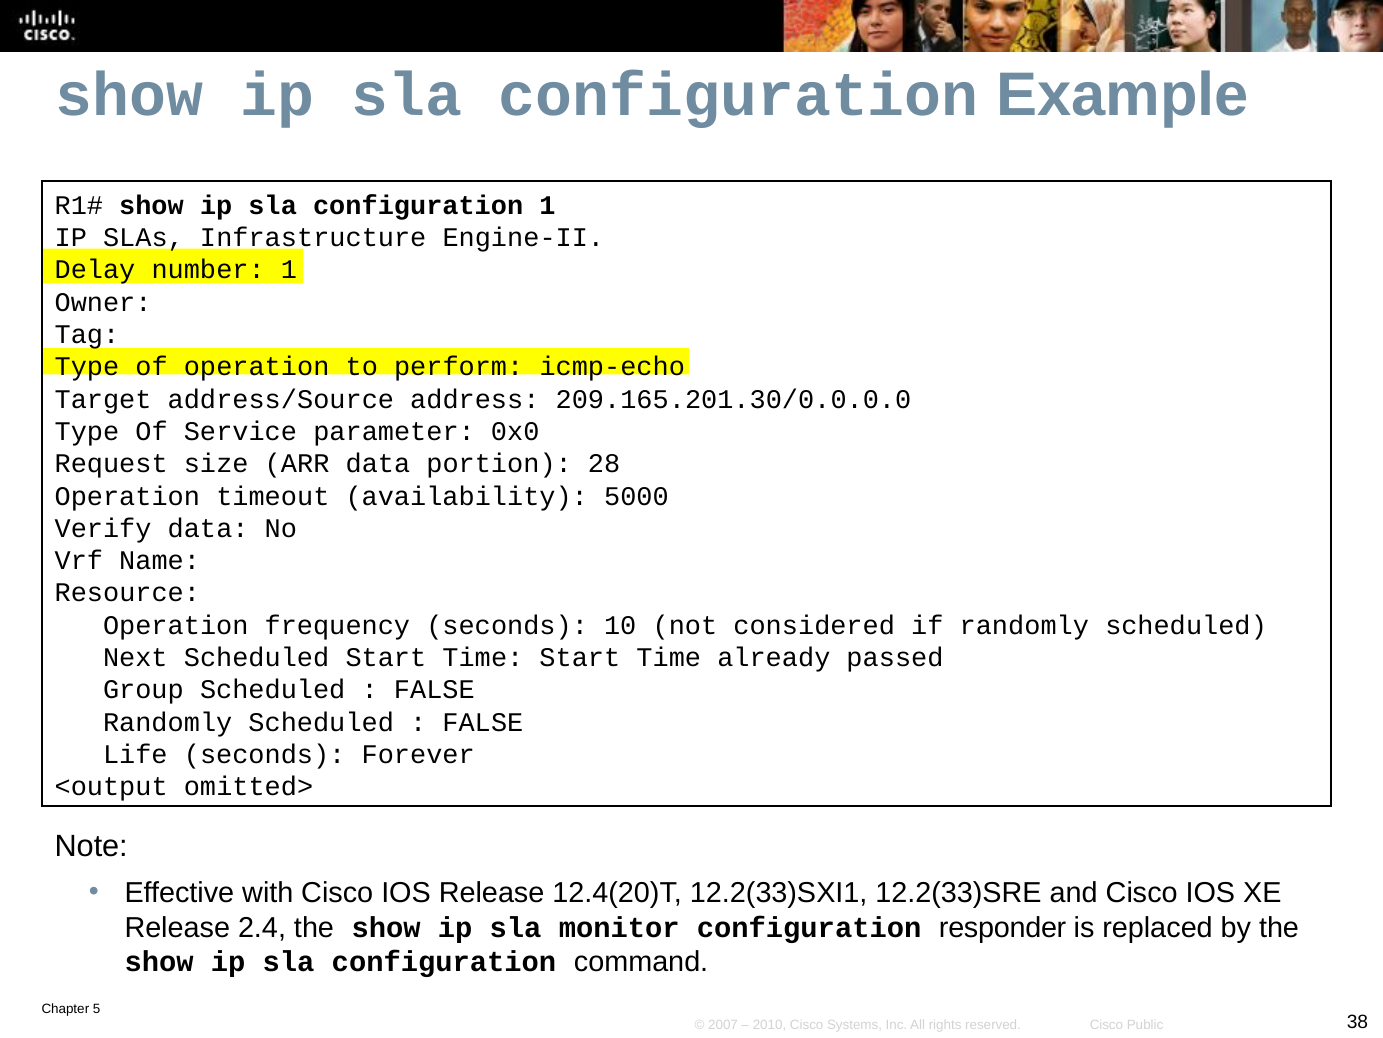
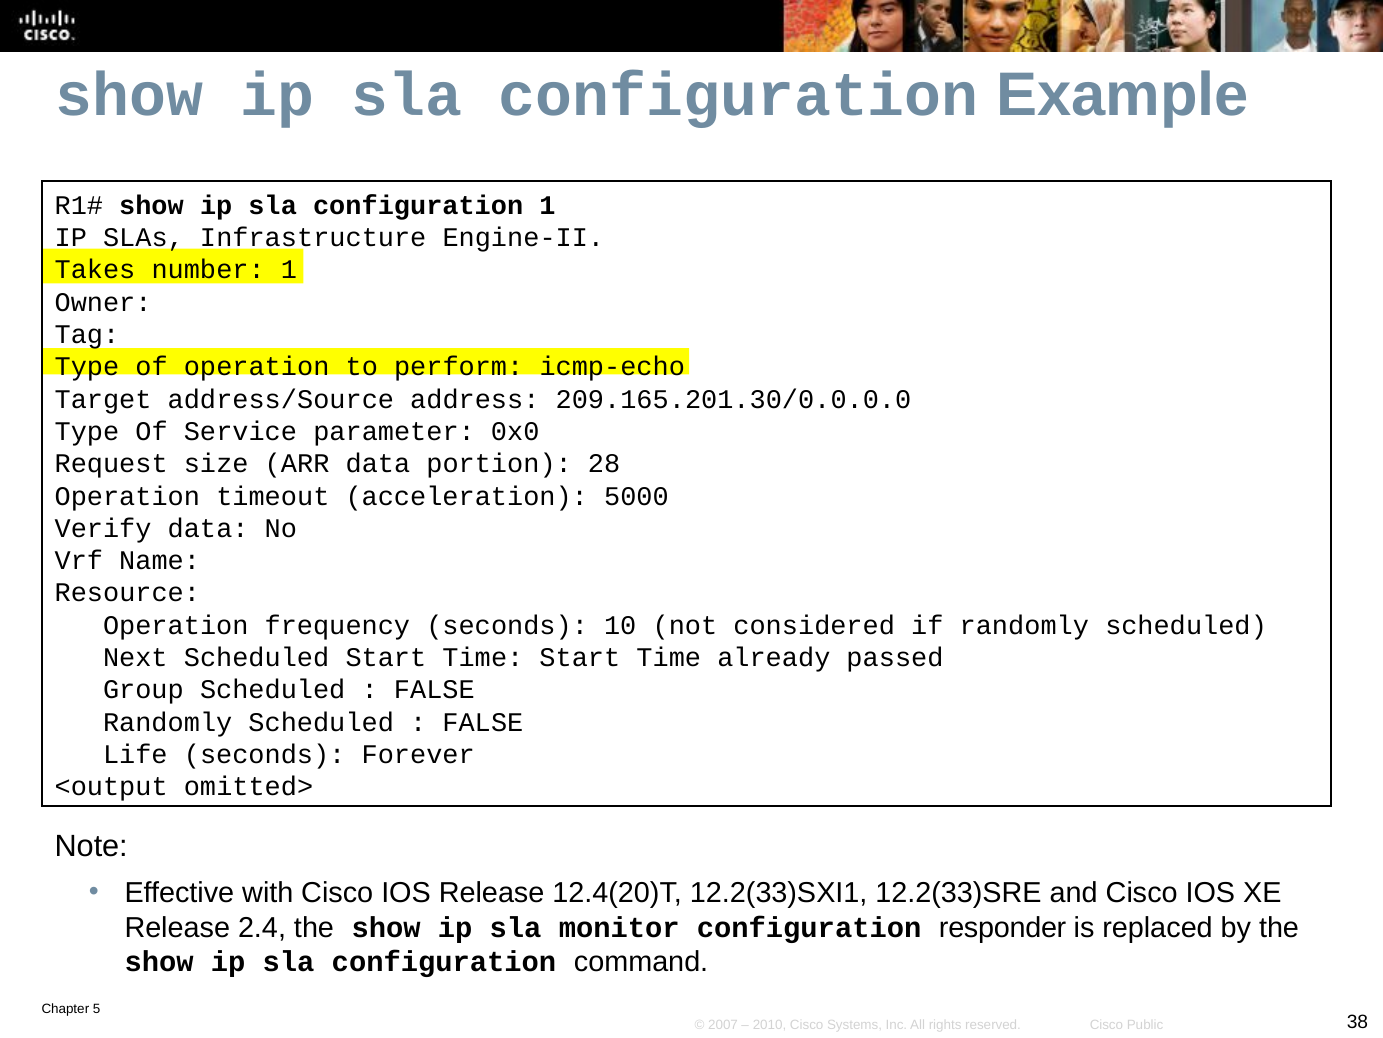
Delay: Delay -> Takes
availability: availability -> acceleration
